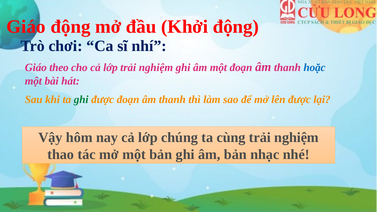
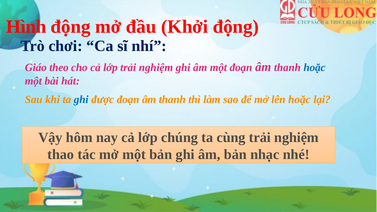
Giáo at (26, 27): Giáo -> Hình
ghi at (81, 99) colour: green -> blue
lên được: được -> hoặc
